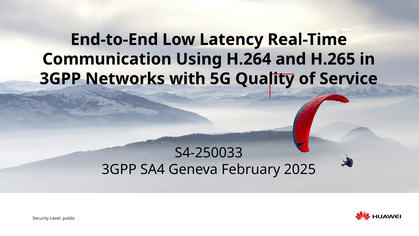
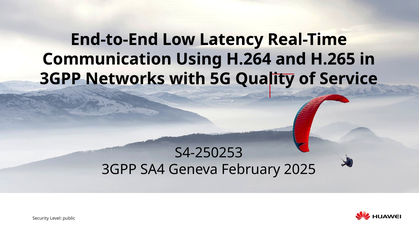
S4-250033: S4-250033 -> S4-250253
